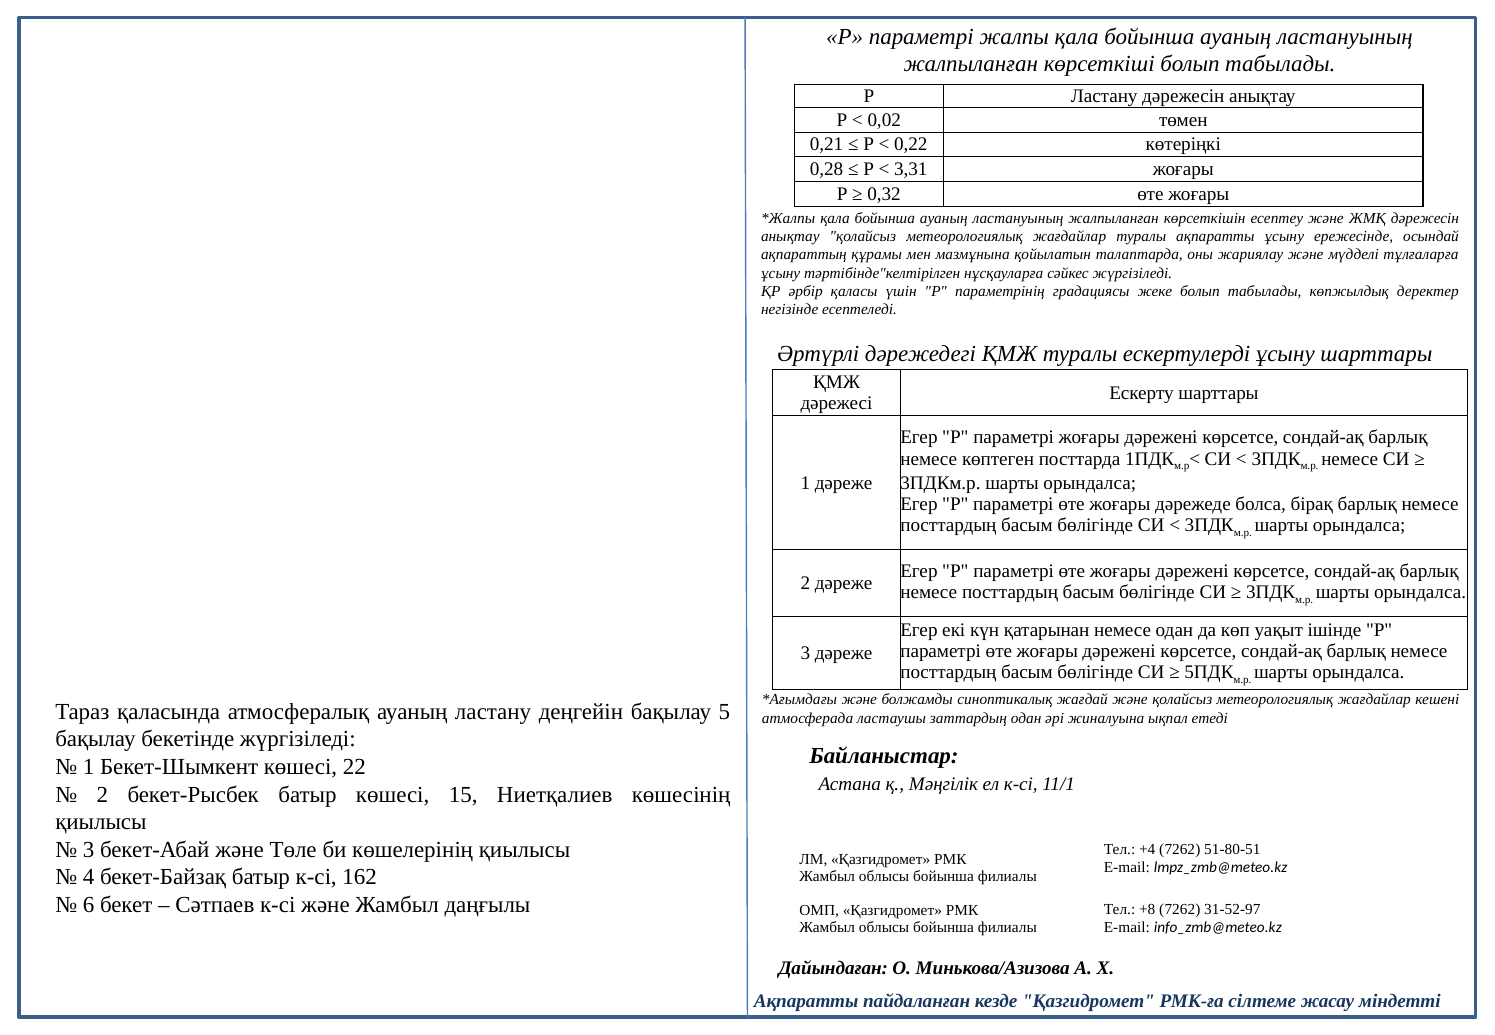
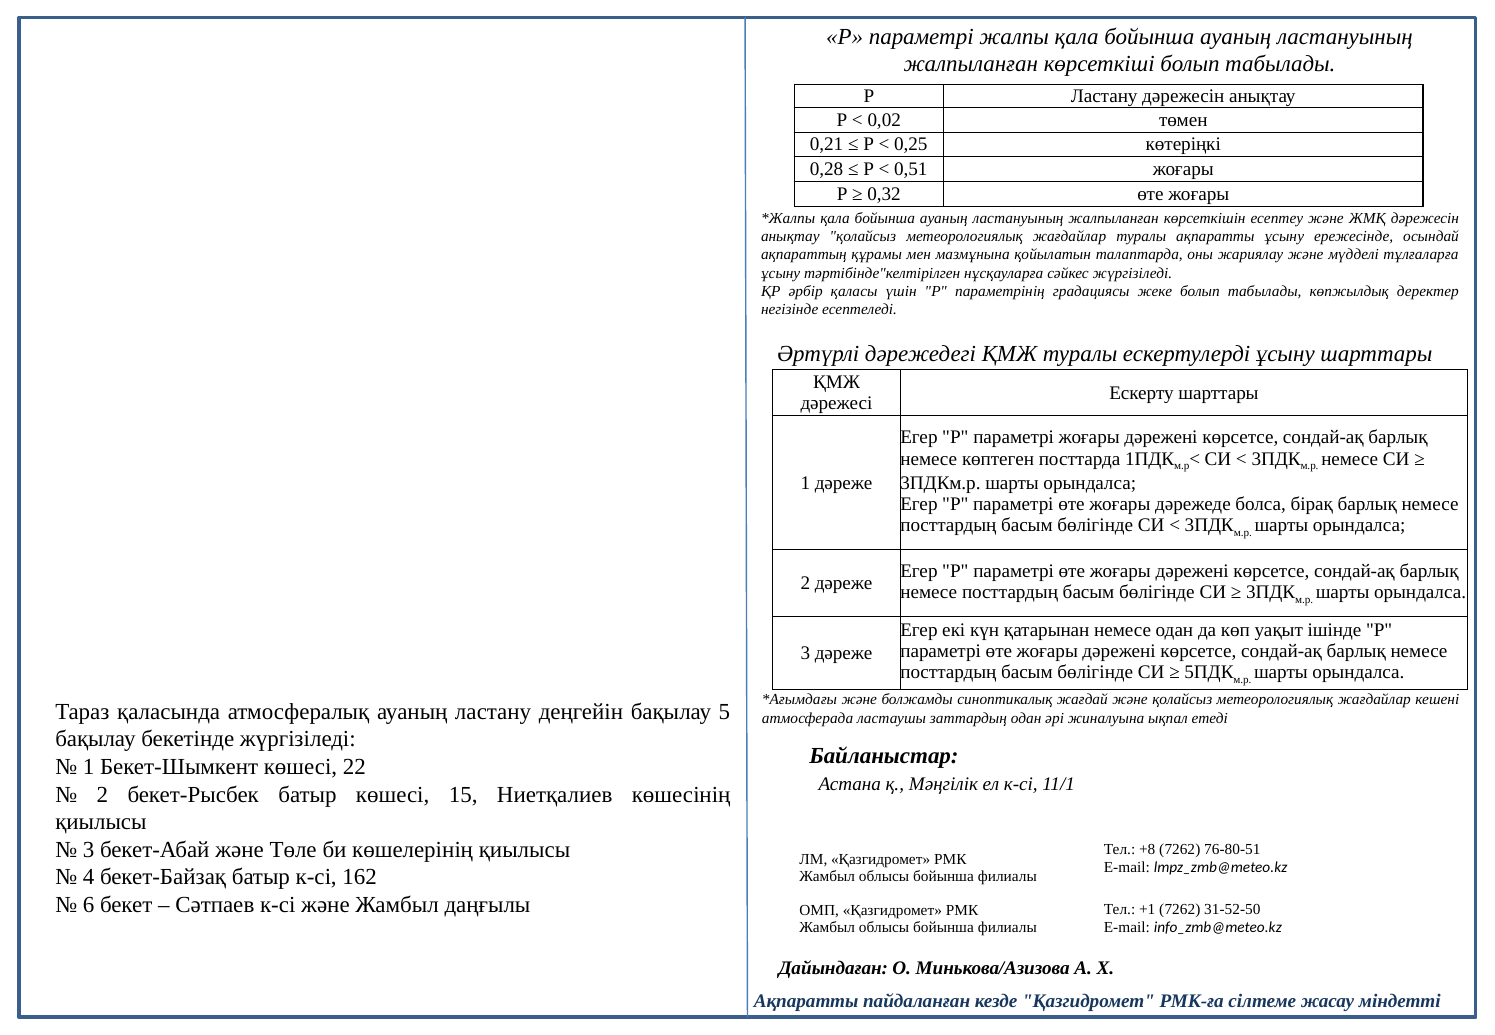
0,22: 0,22 -> 0,25
3,31: 3,31 -> 0,51
+4: +4 -> +8
51-80-51: 51-80-51 -> 76-80-51
+8: +8 -> +1
31-52-97: 31-52-97 -> 31-52-50
